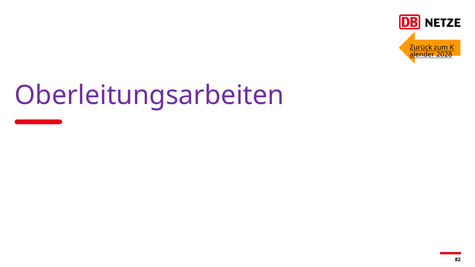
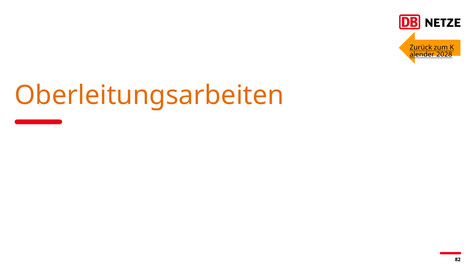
Oberleitungsarbeiten colour: purple -> orange
